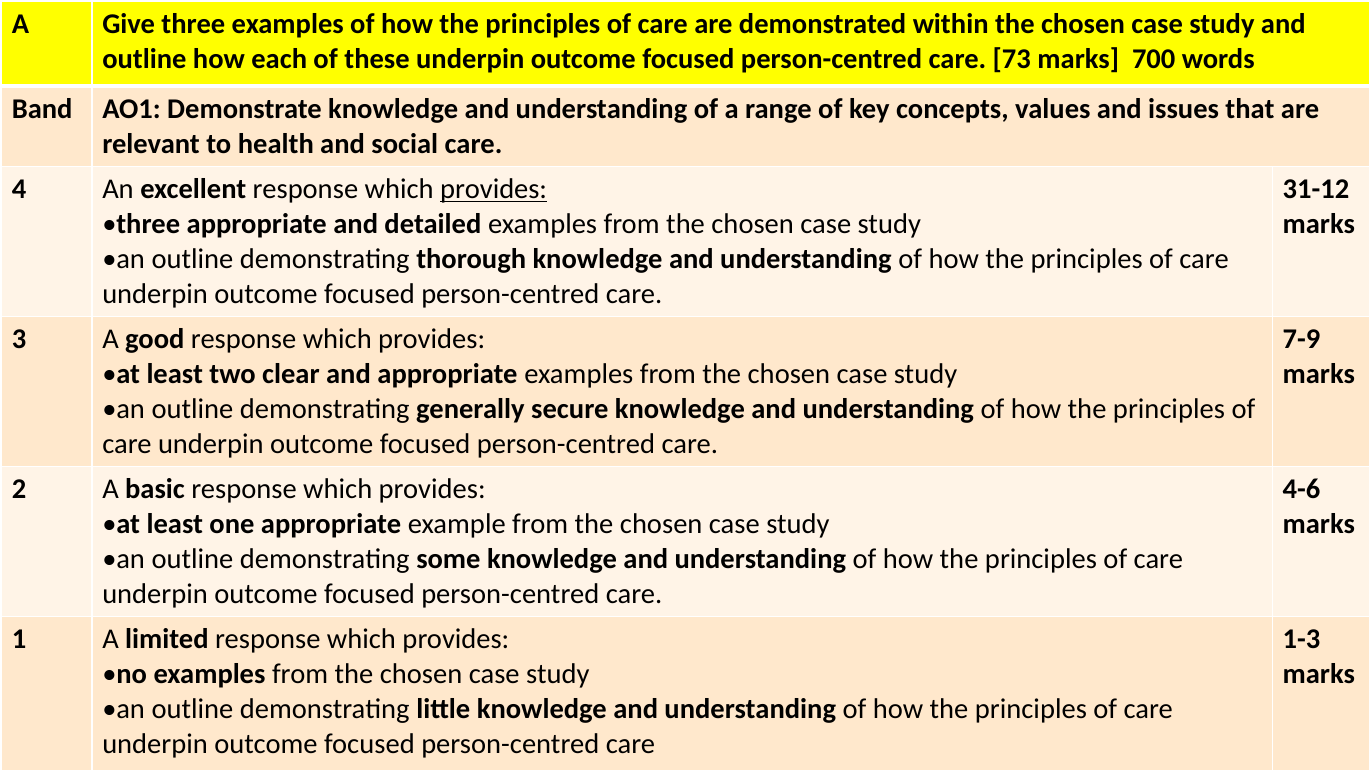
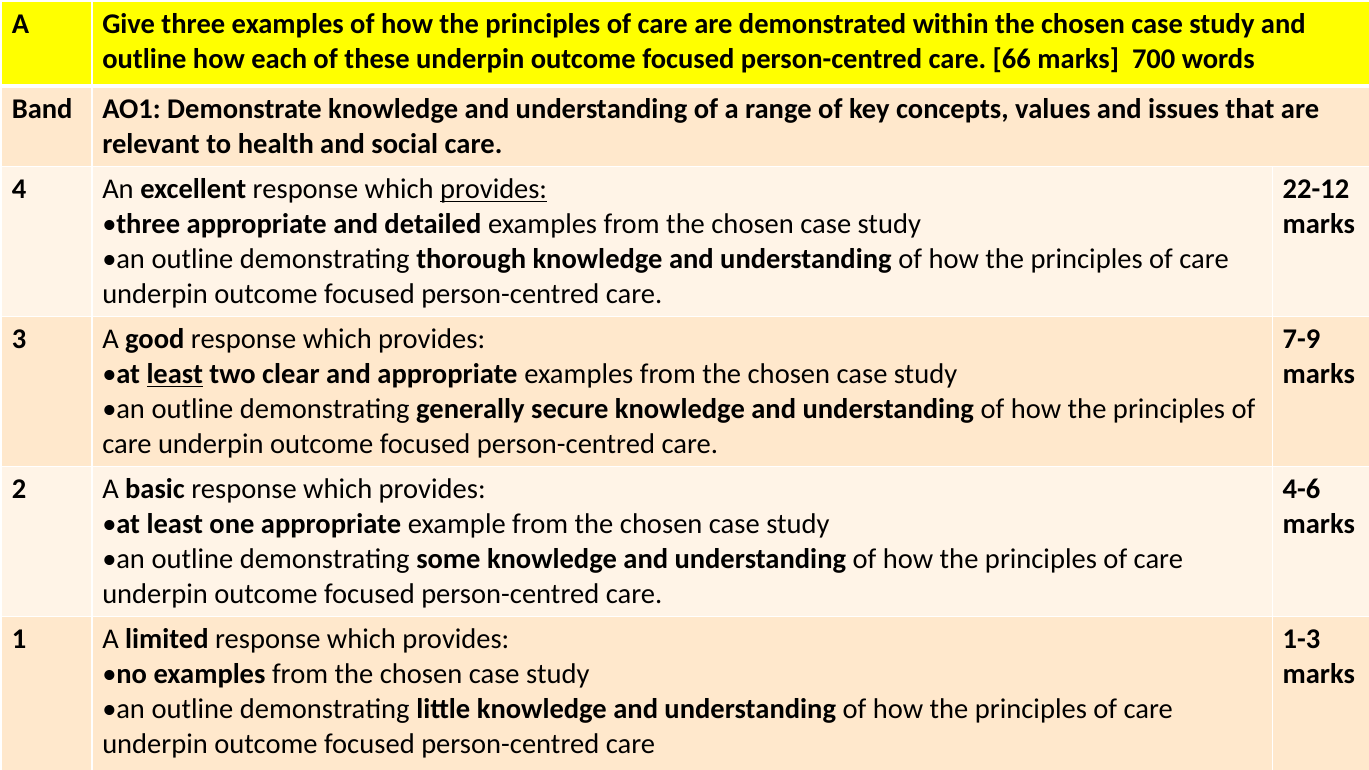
73: 73 -> 66
31-12: 31-12 -> 22-12
least at (175, 374) underline: none -> present
